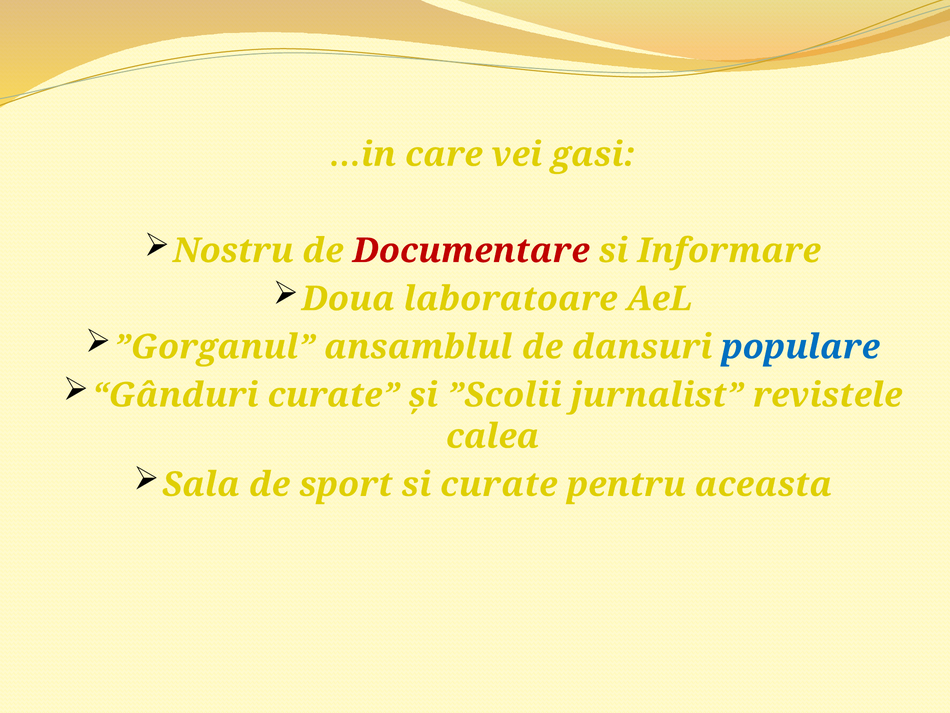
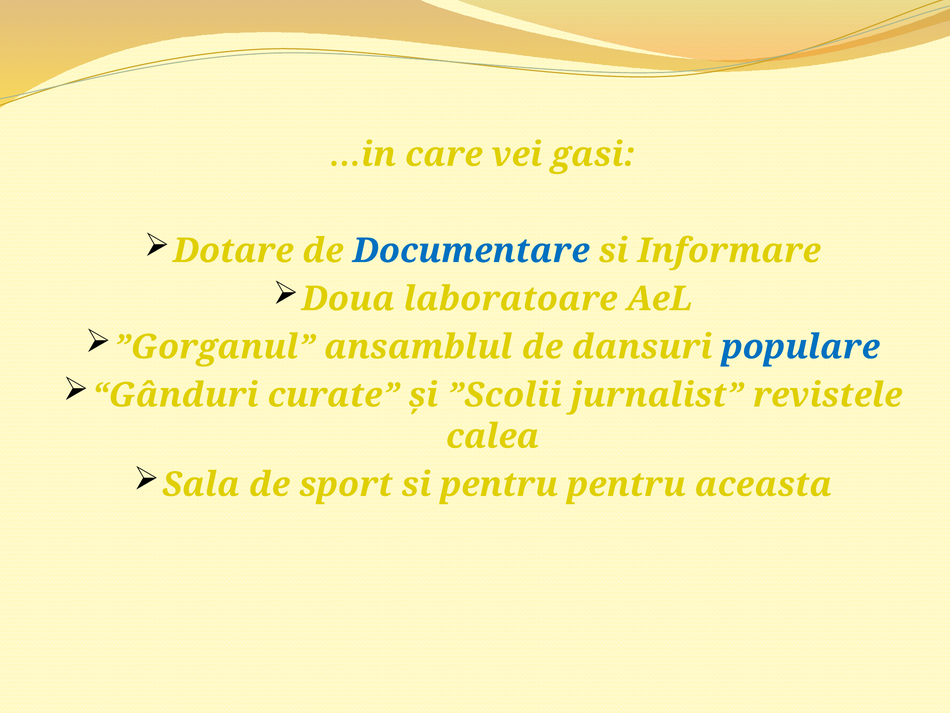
Nostru: Nostru -> Dotare
Documentare colour: red -> blue
si curate: curate -> pentru
